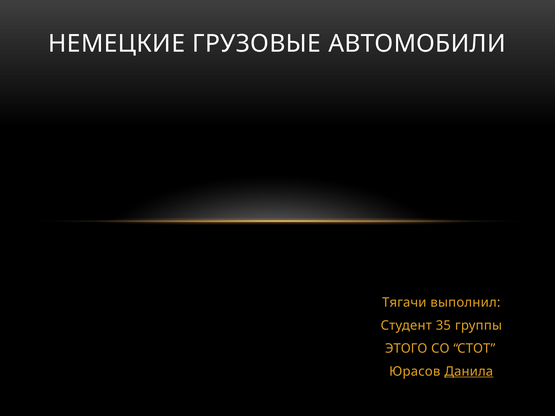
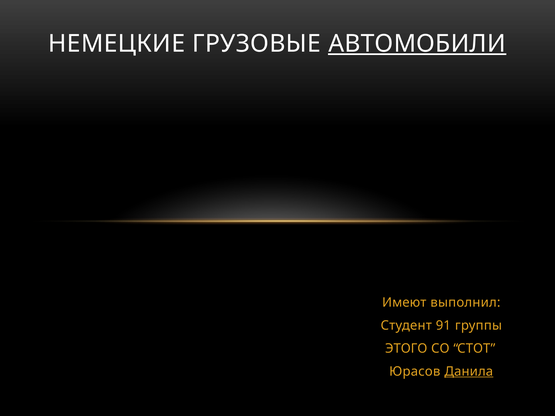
АВТОМОБИЛИ underline: none -> present
Тягачи: Тягачи -> Имеют
35: 35 -> 91
